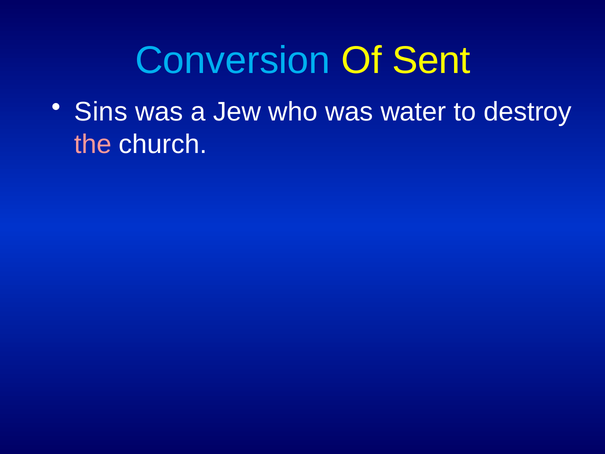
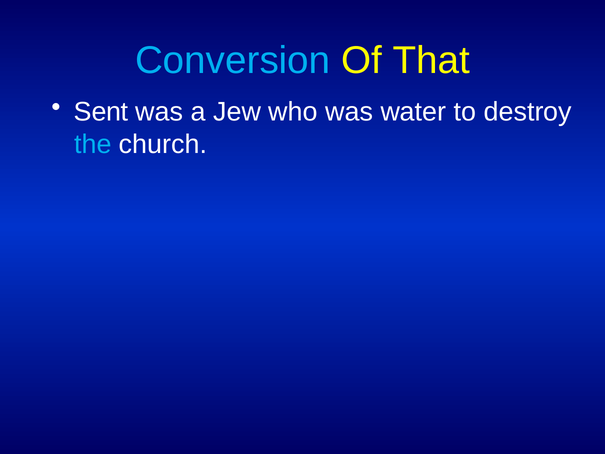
Sent: Sent -> That
Sins: Sins -> Sent
the colour: pink -> light blue
